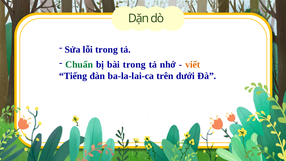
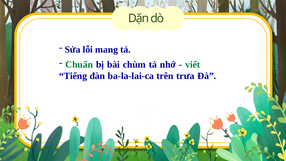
lỗi trong: trong -> mang
bài trong: trong -> chùm
viết colour: orange -> green
dưới: dưới -> trưa
